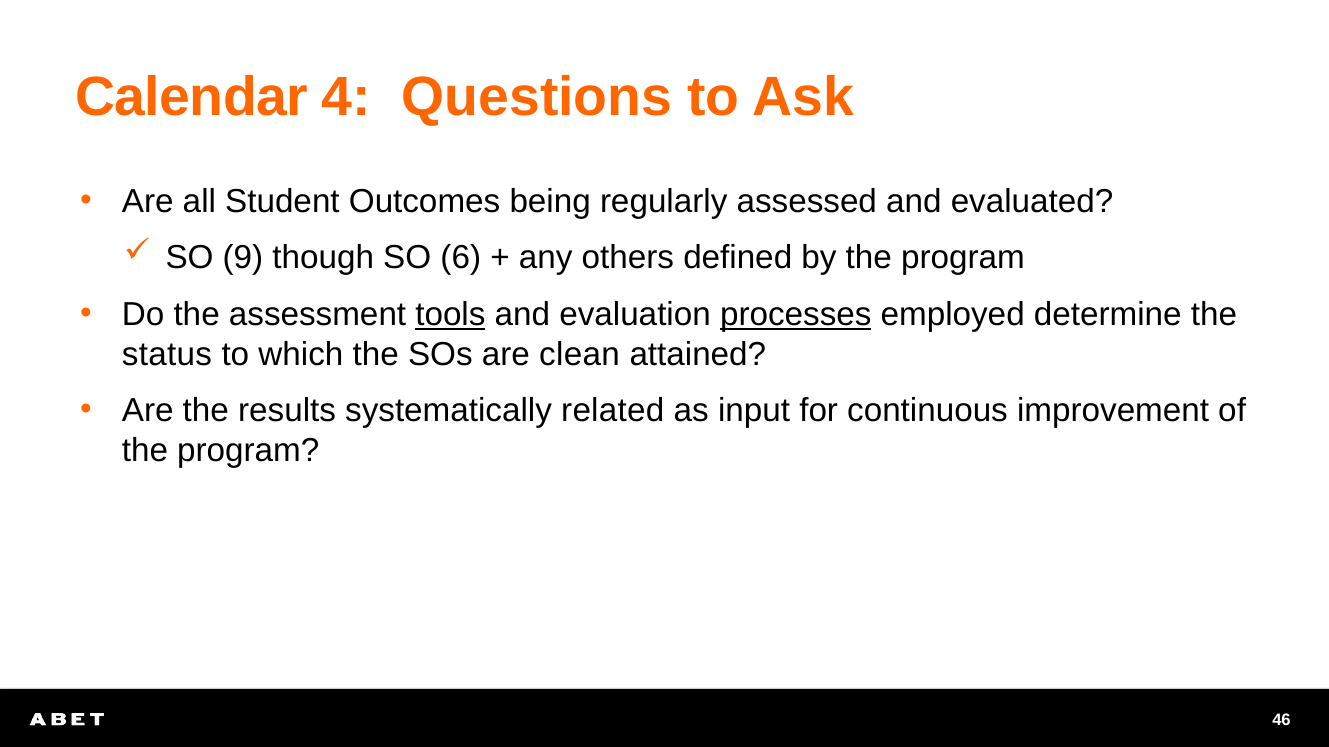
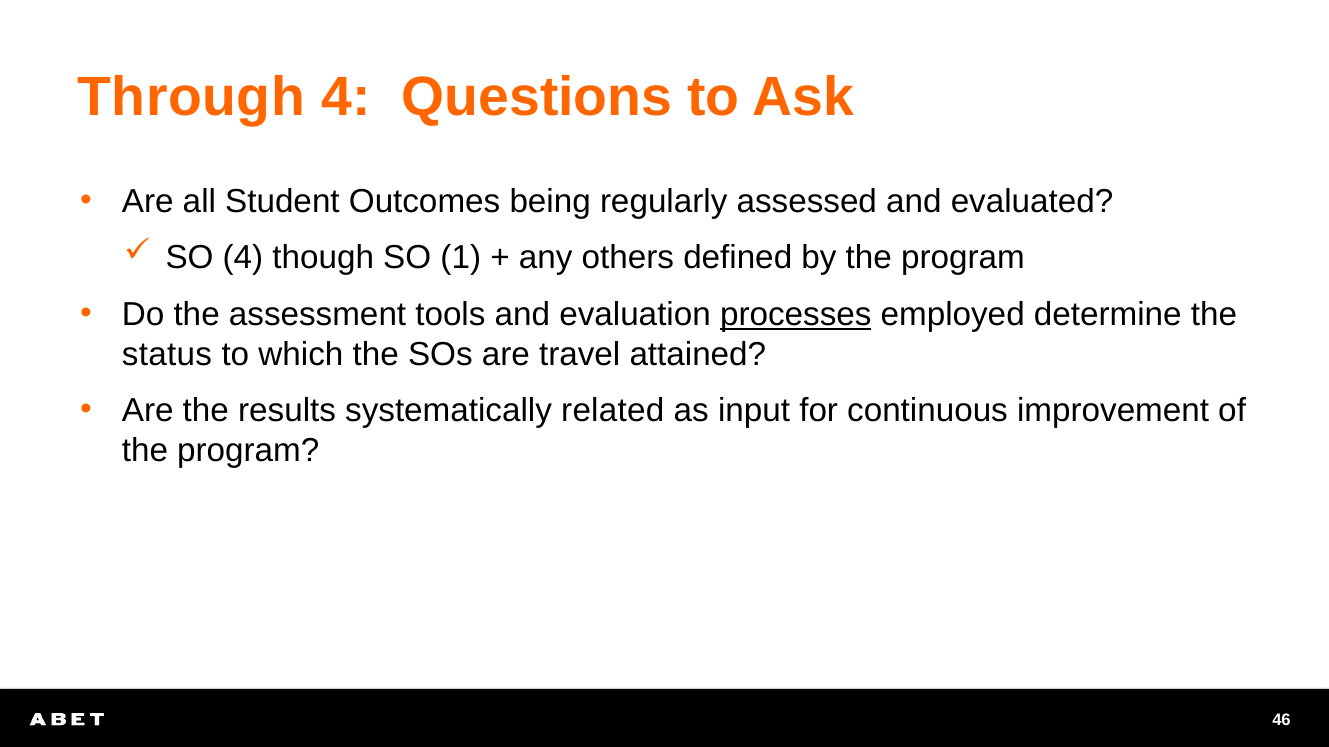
Calendar: Calendar -> Through
SO 9: 9 -> 4
6: 6 -> 1
tools underline: present -> none
clean: clean -> travel
